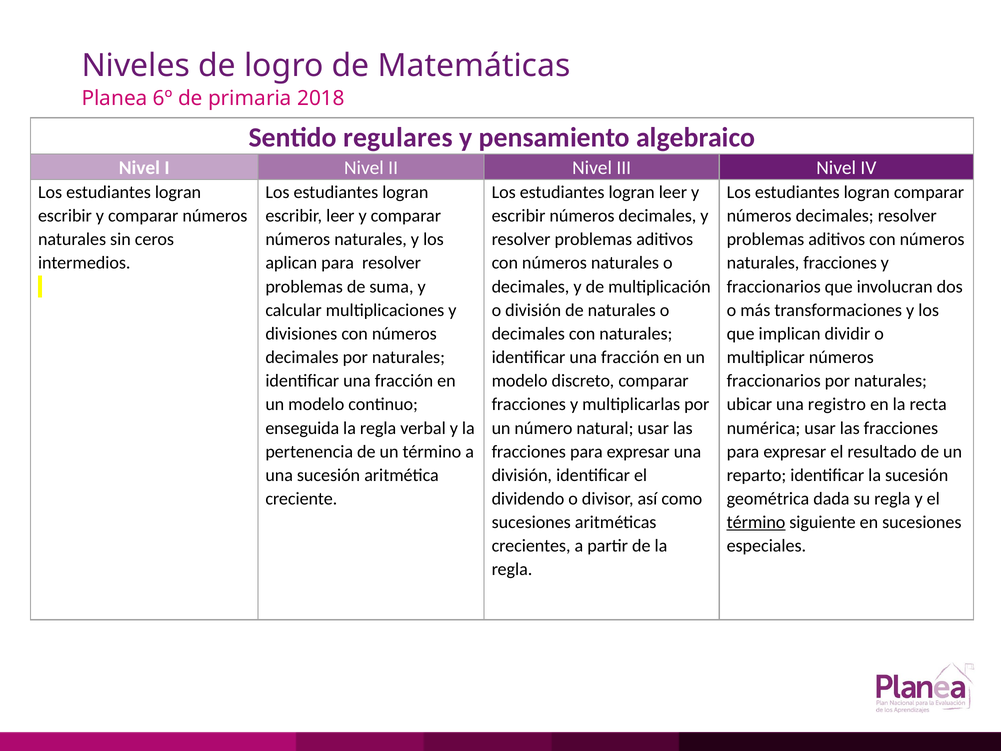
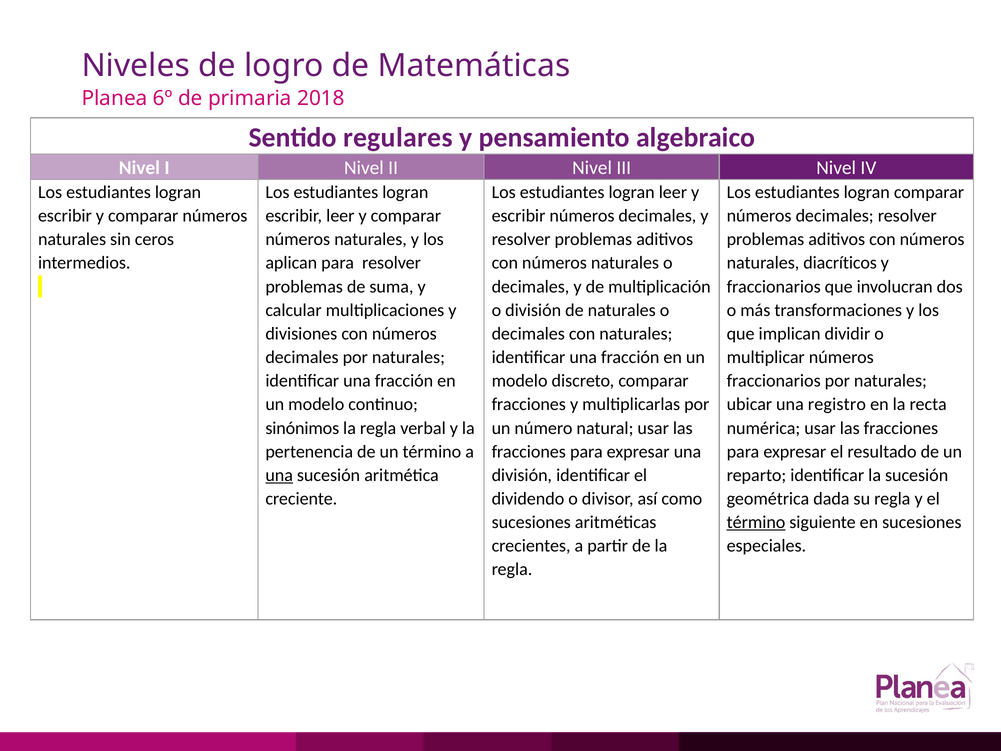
naturales fracciones: fracciones -> diacríticos
enseguida: enseguida -> sinónimos
una at (279, 475) underline: none -> present
